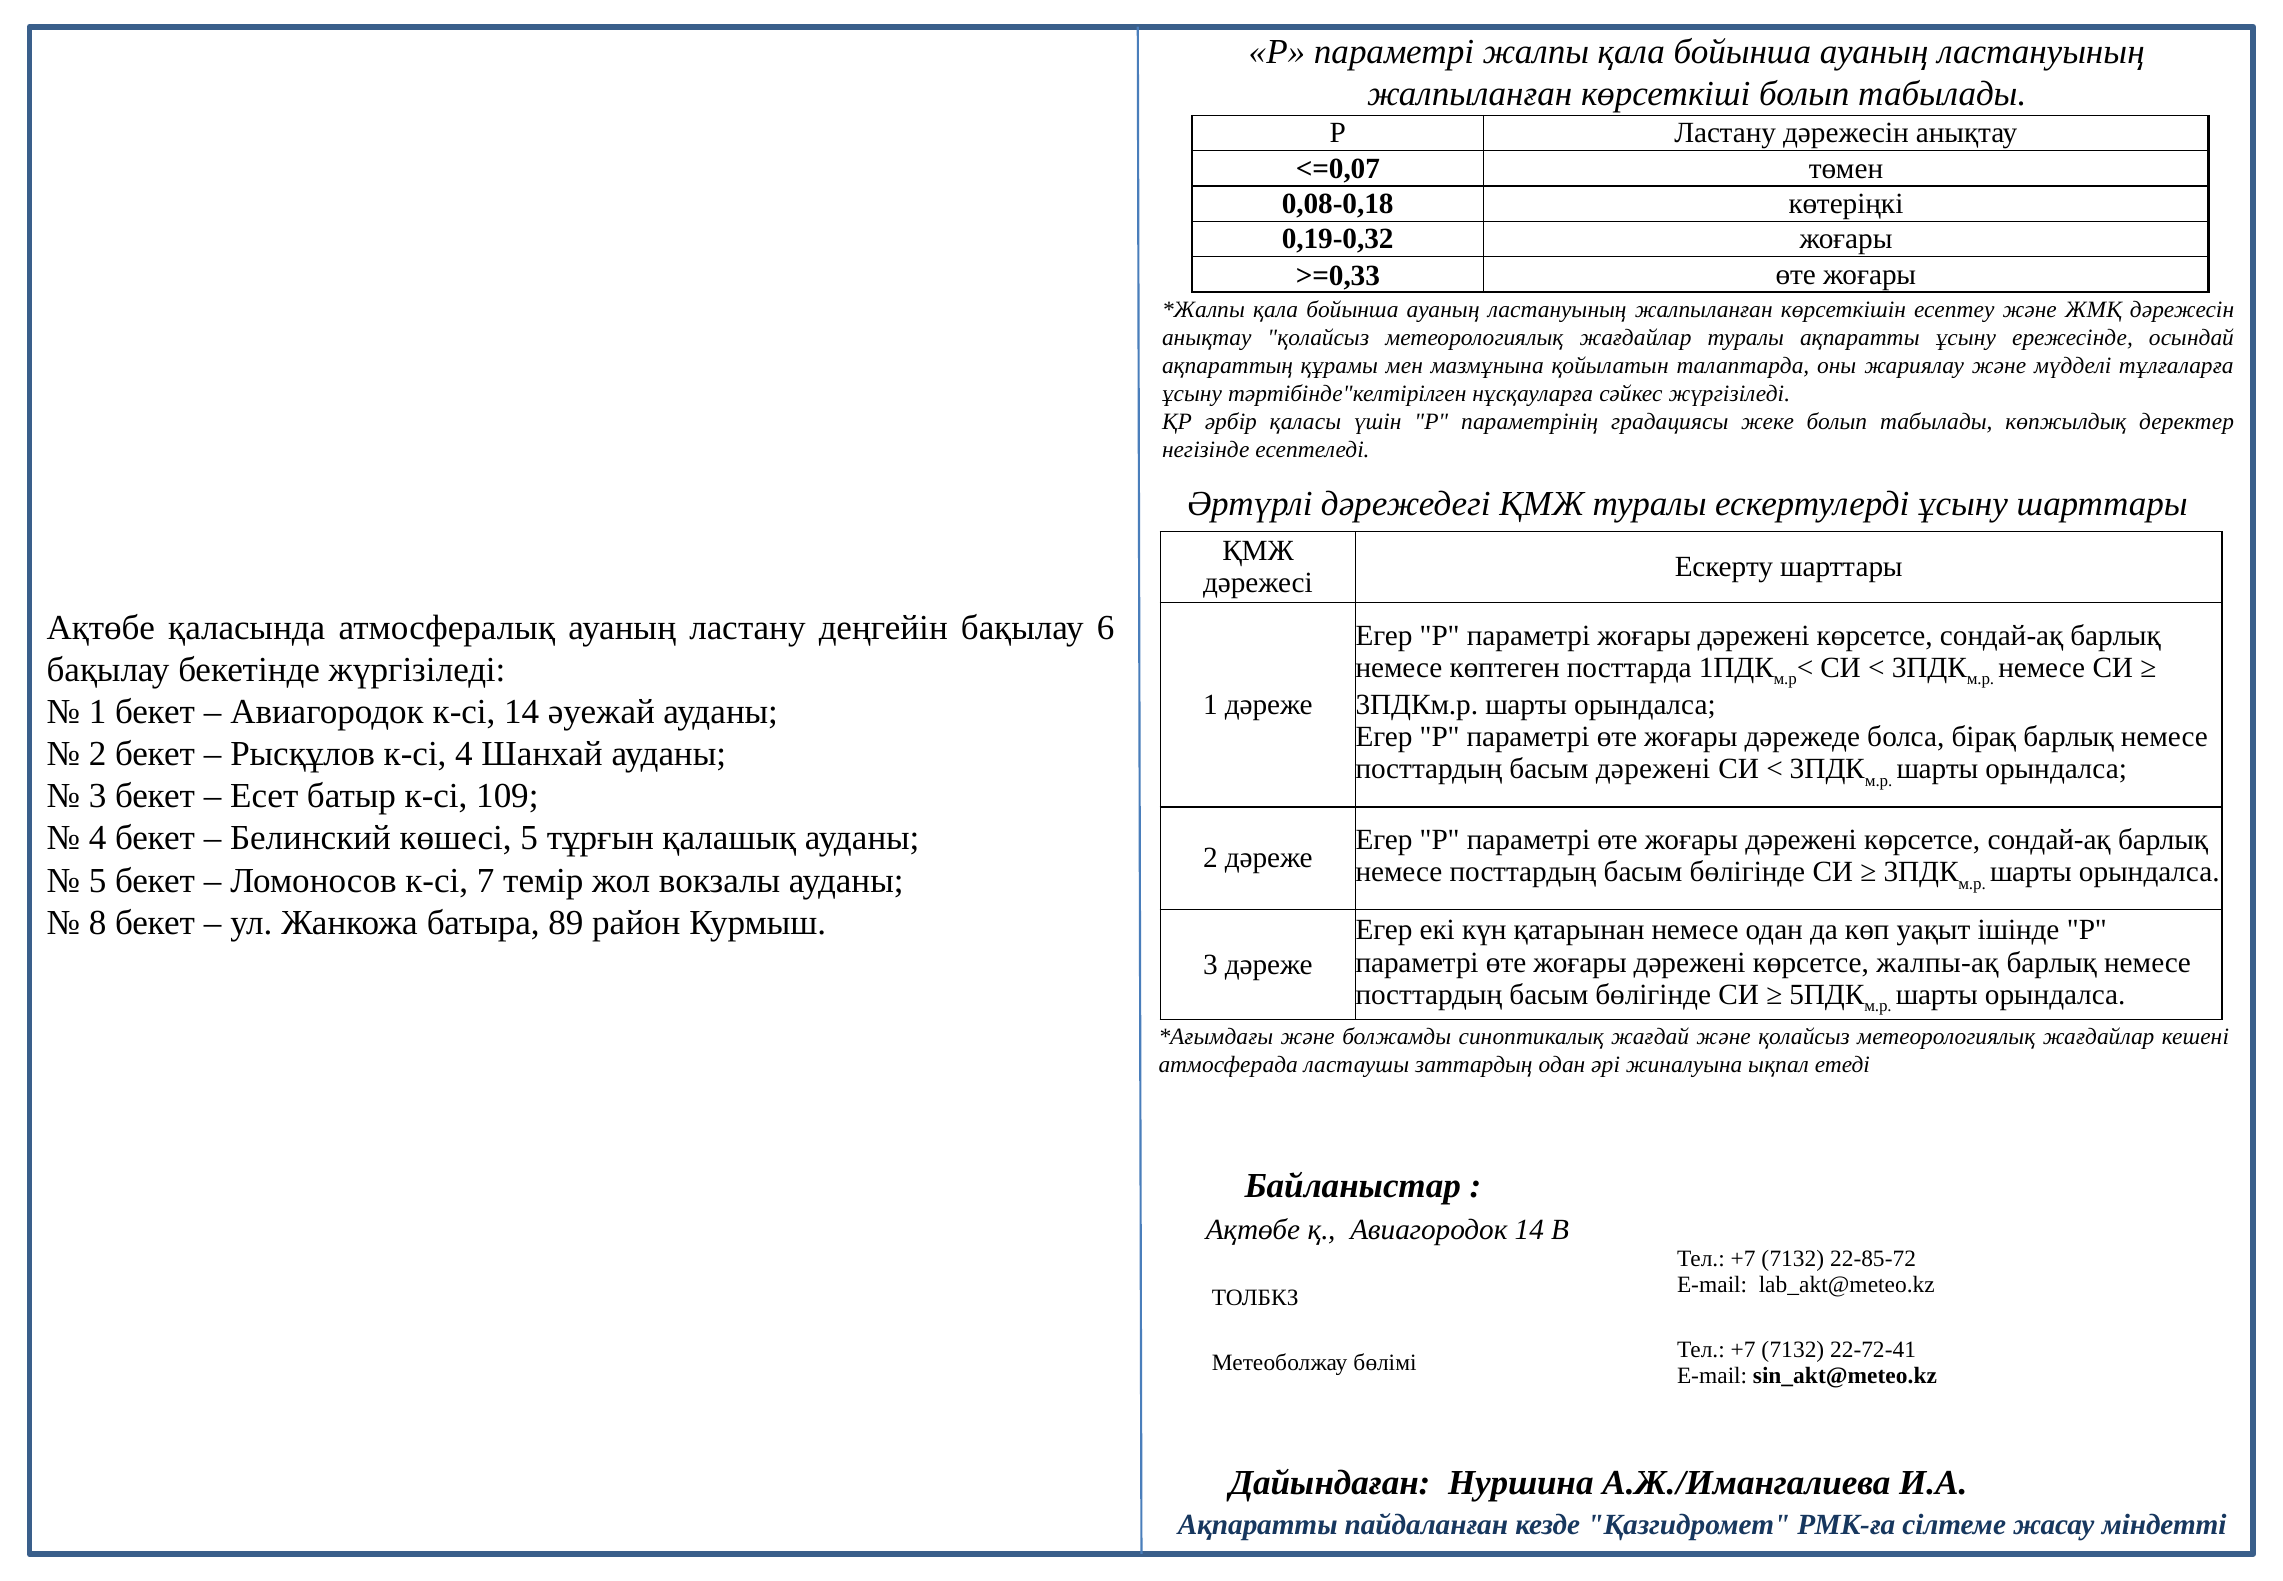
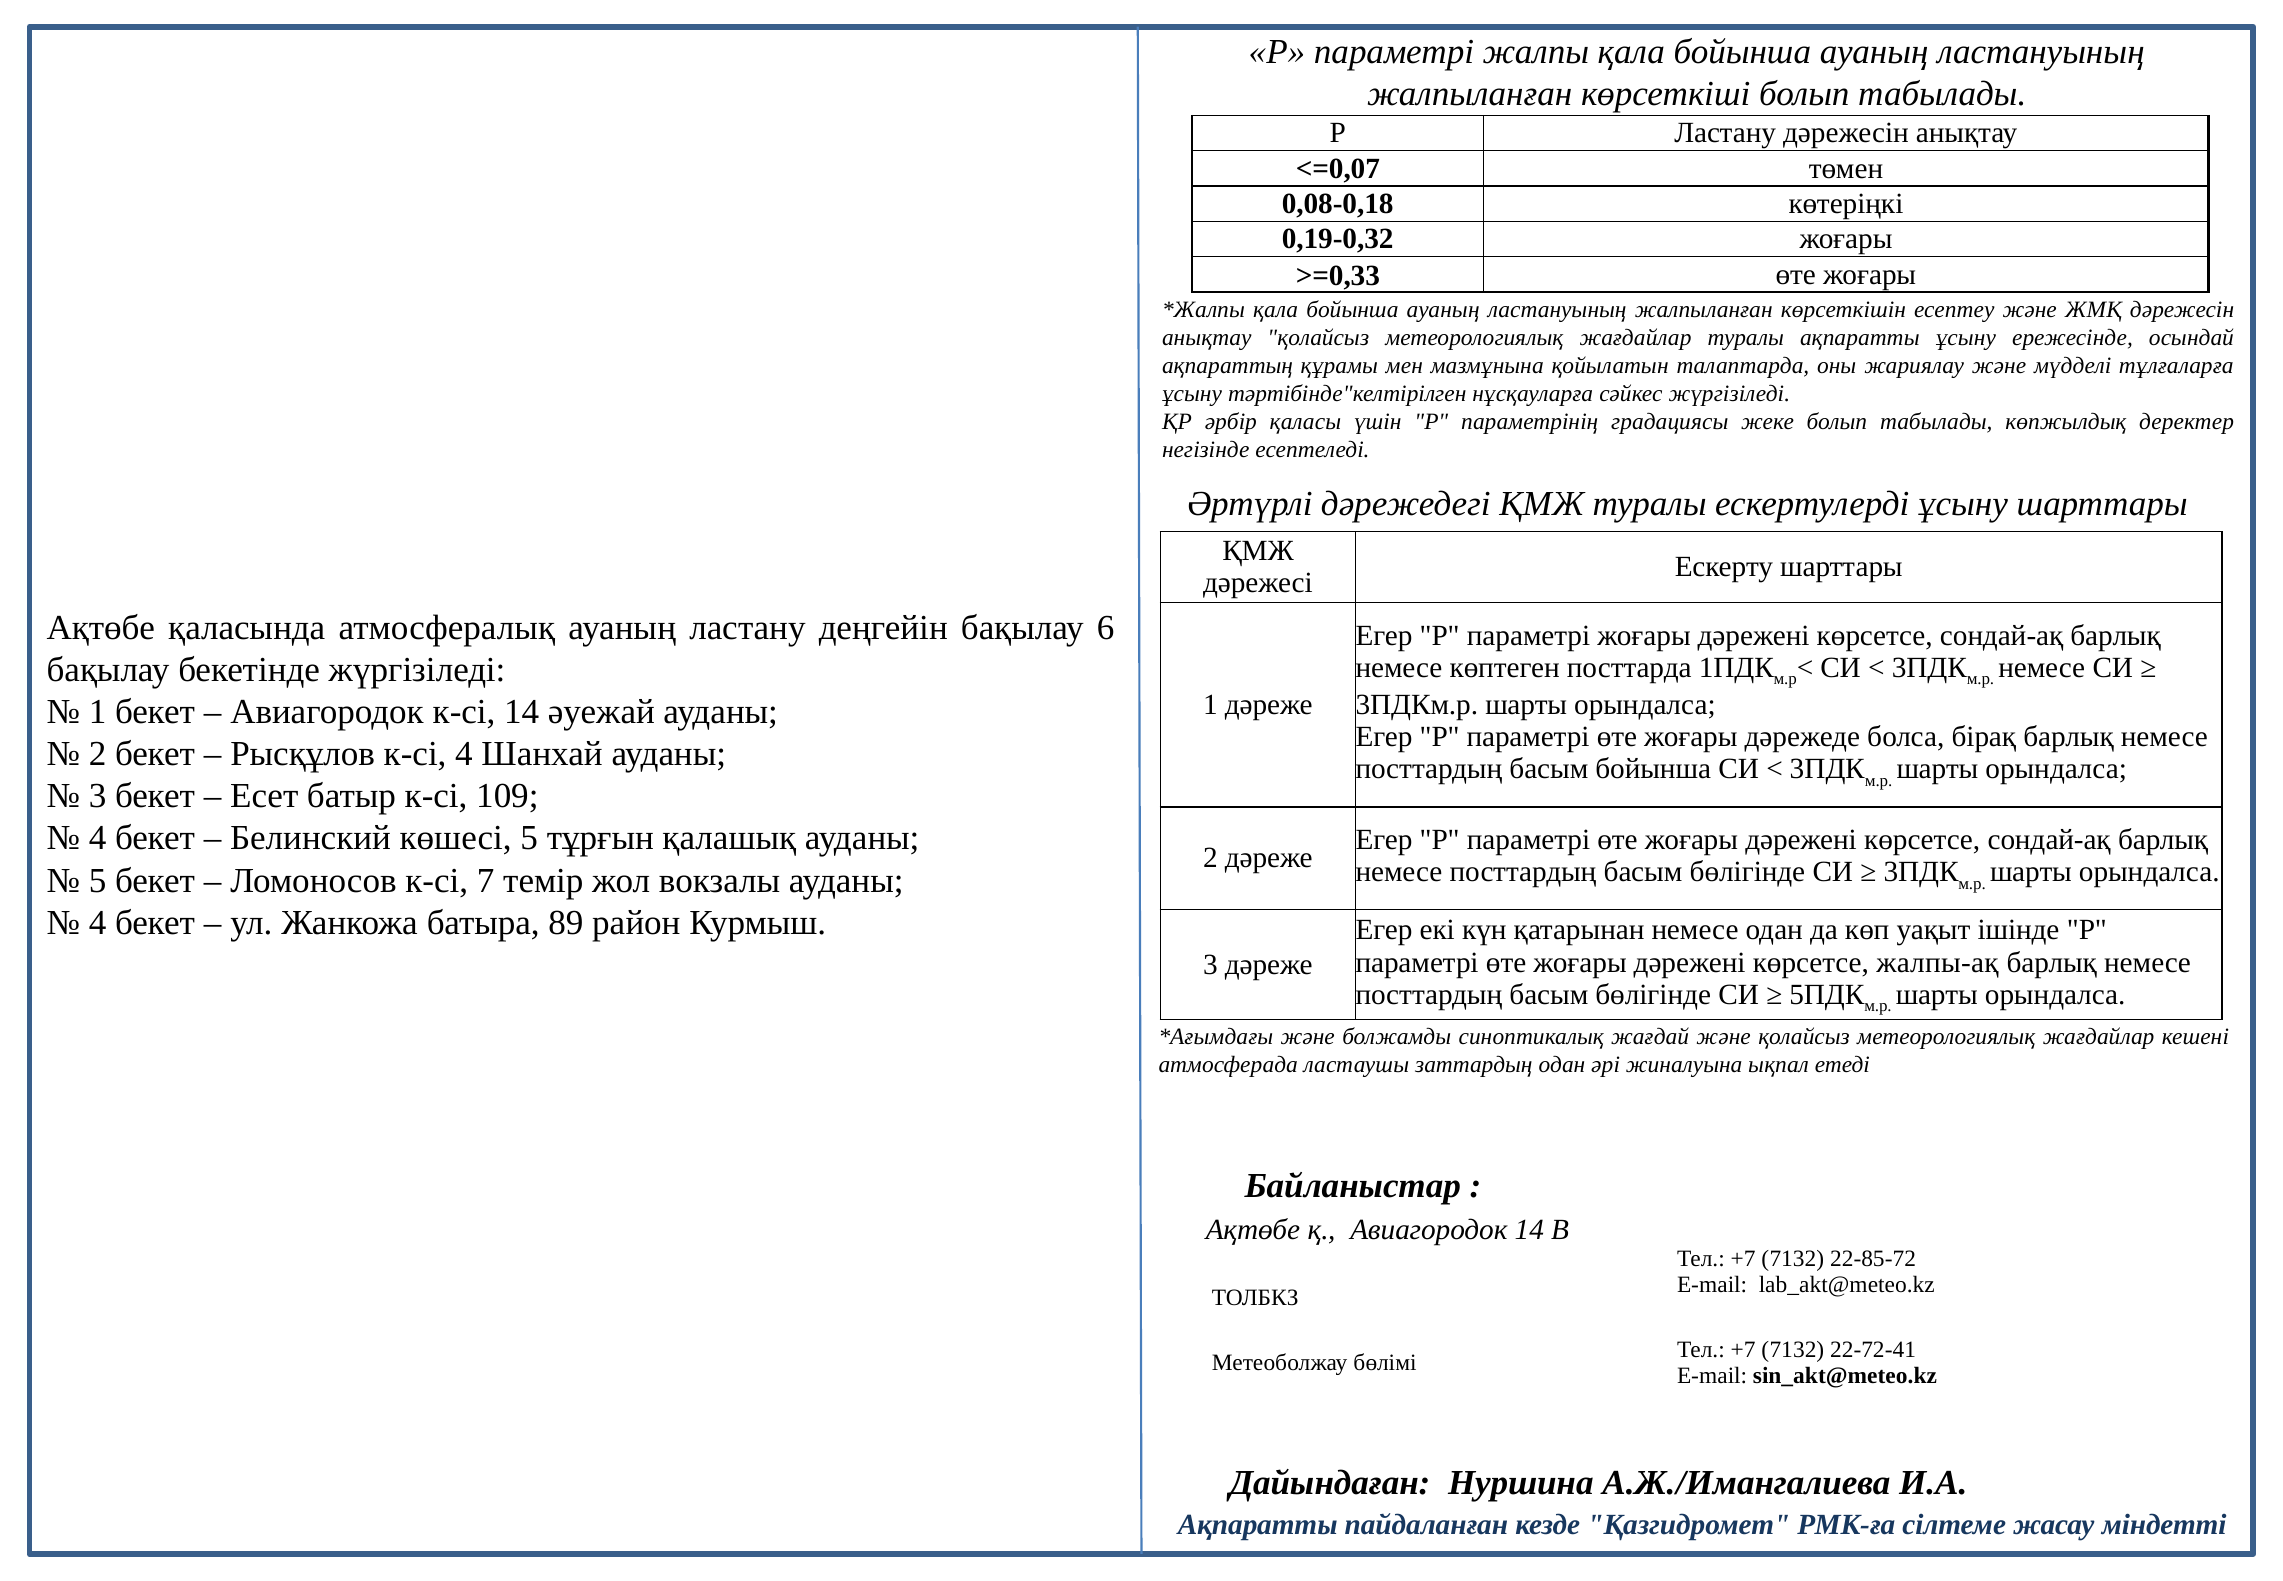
басым дәрежені: дәрежені -> бойынша
8 at (98, 922): 8 -> 4
